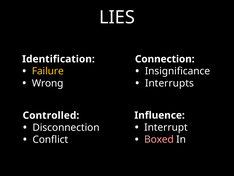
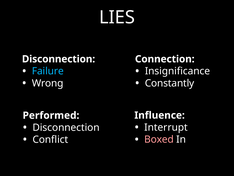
Identification at (58, 59): Identification -> Disconnection
Failure colour: yellow -> light blue
Interrupts: Interrupts -> Constantly
Controlled: Controlled -> Performed
